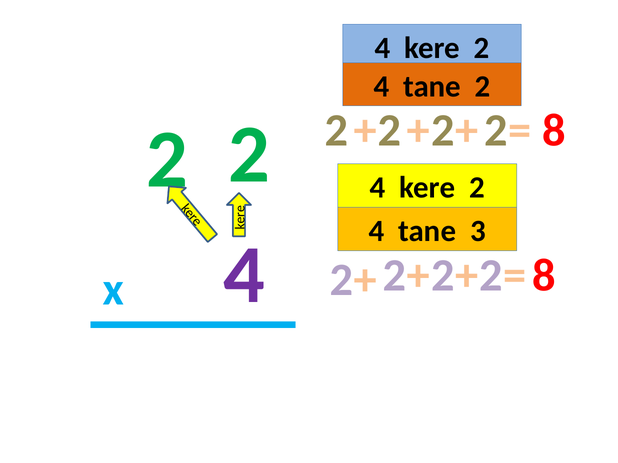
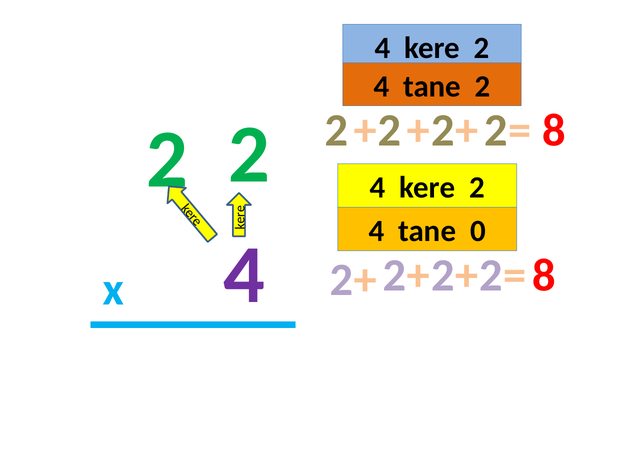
3: 3 -> 0
